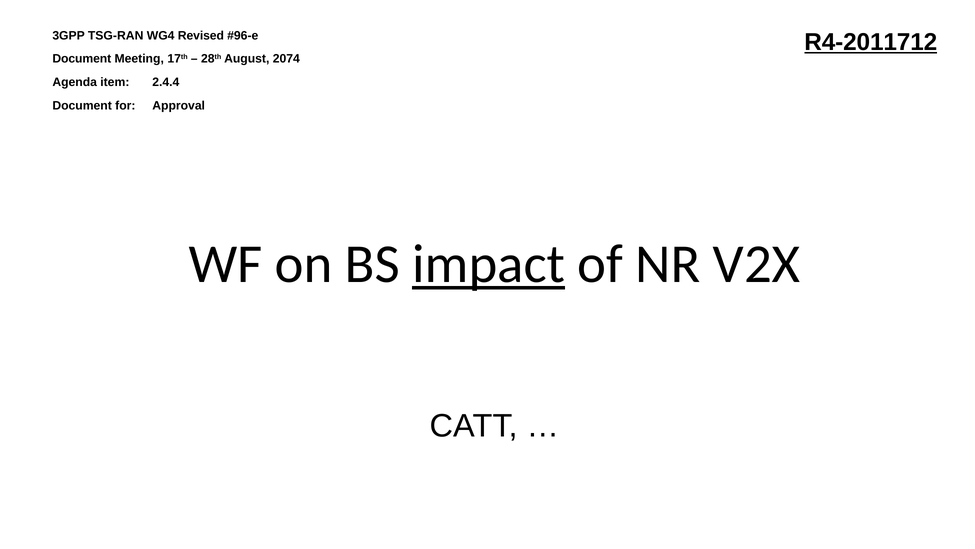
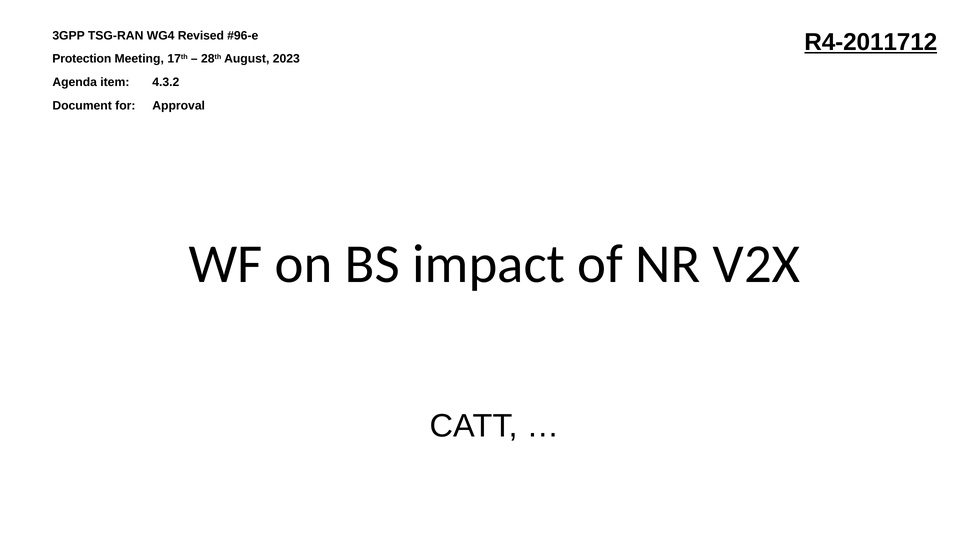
Document at (82, 59): Document -> Protection
2074: 2074 -> 2023
2.4.4: 2.4.4 -> 4.3.2
impact underline: present -> none
